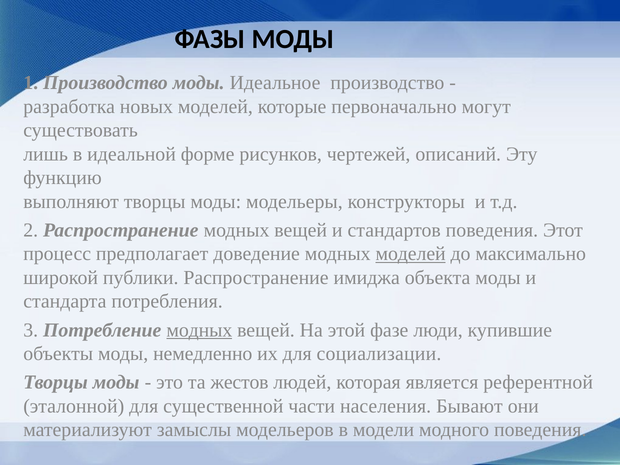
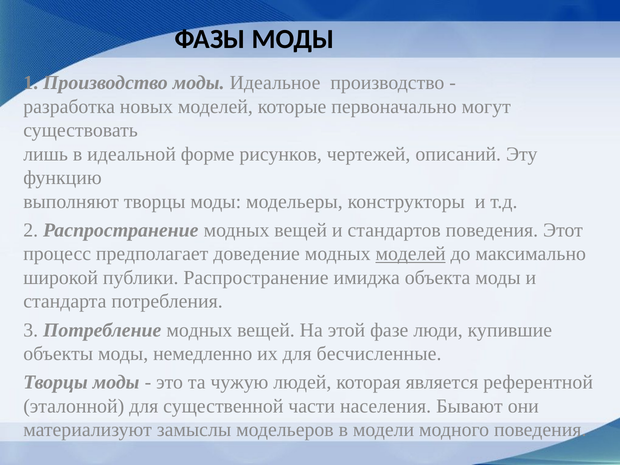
модных at (199, 330) underline: present -> none
социализации: социализации -> бесчисленные
жестов: жестов -> чужую
